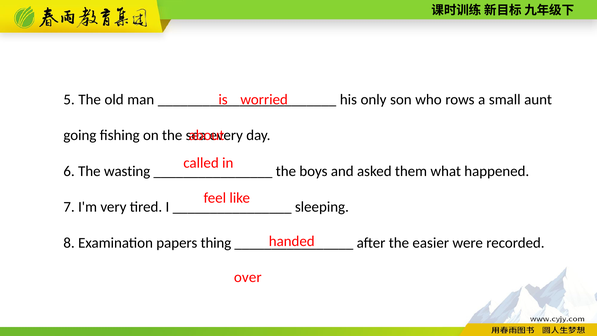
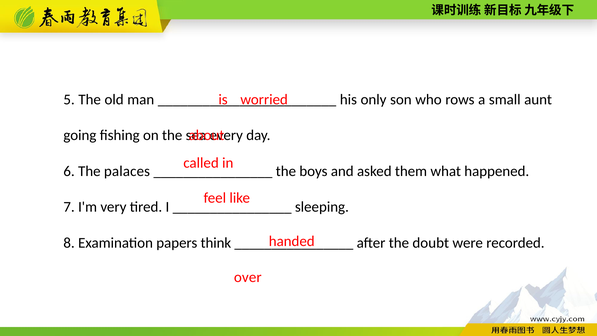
wasting: wasting -> palaces
thing: thing -> think
easier: easier -> doubt
